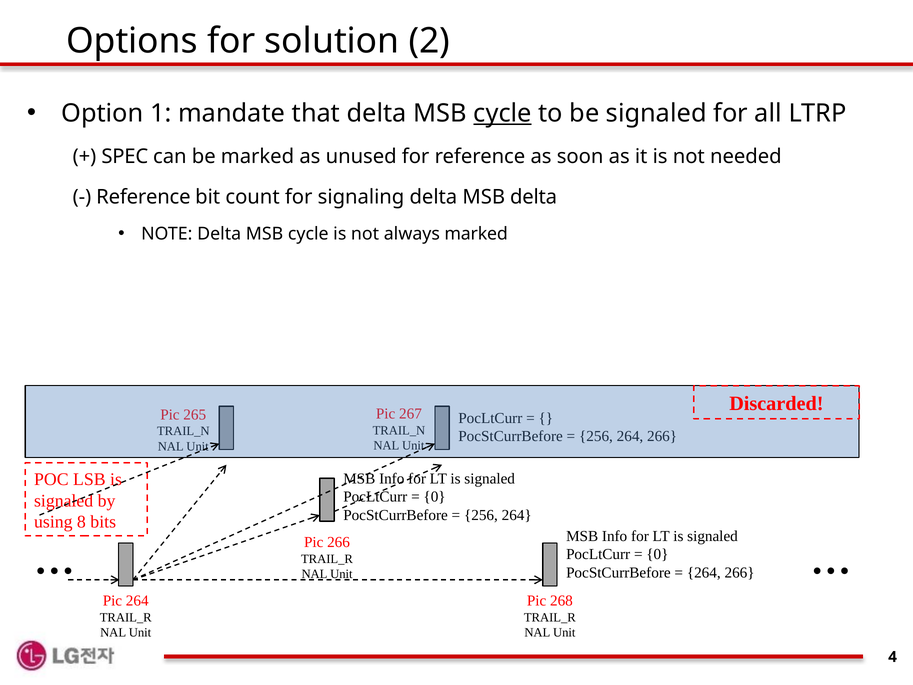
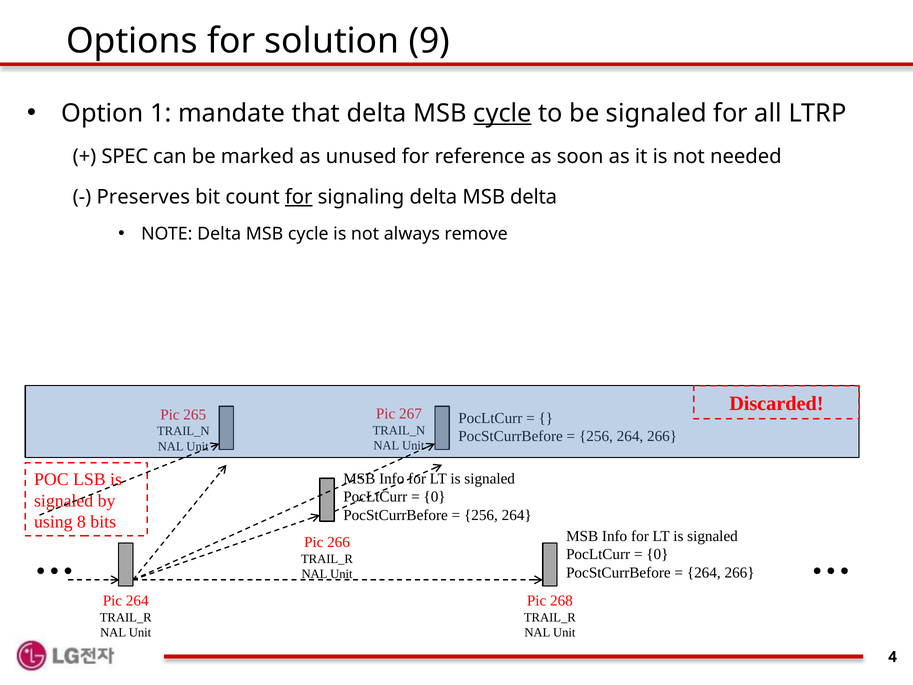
2: 2 -> 9
Reference at (143, 197): Reference -> Preserves
for at (299, 197) underline: none -> present
always marked: marked -> remove
